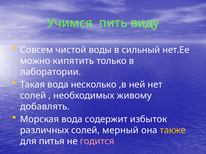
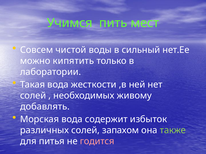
виду: виду -> мест
несколько: несколько -> жесткости
мерный: мерный -> запахом
также colour: yellow -> light green
